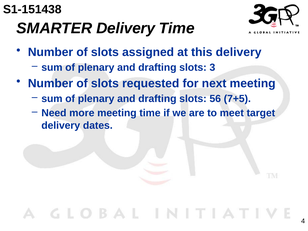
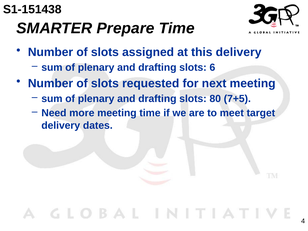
SMARTER Delivery: Delivery -> Prepare
3: 3 -> 6
56: 56 -> 80
